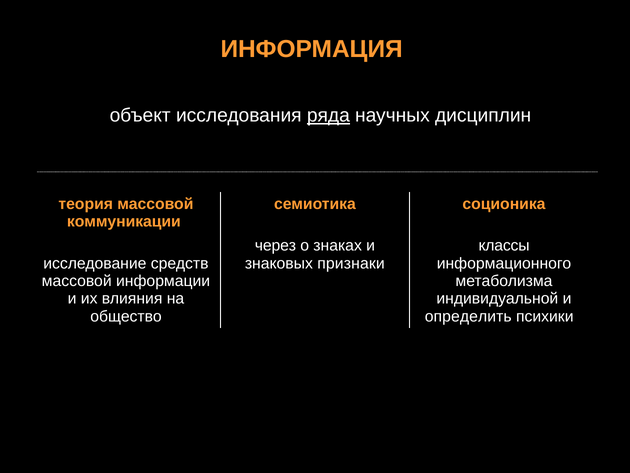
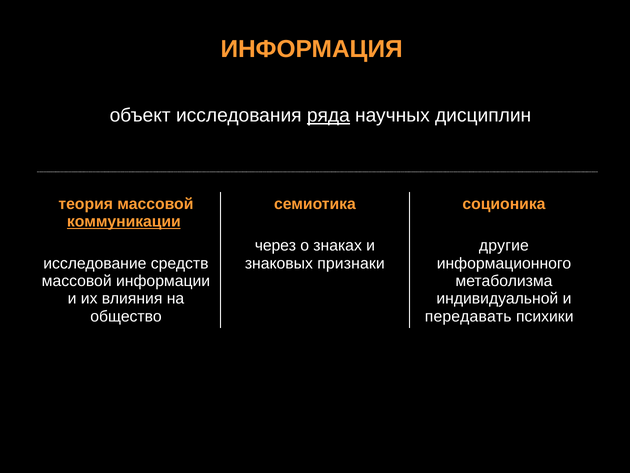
коммуникации underline: none -> present
классы: классы -> другие
определить: определить -> передавать
